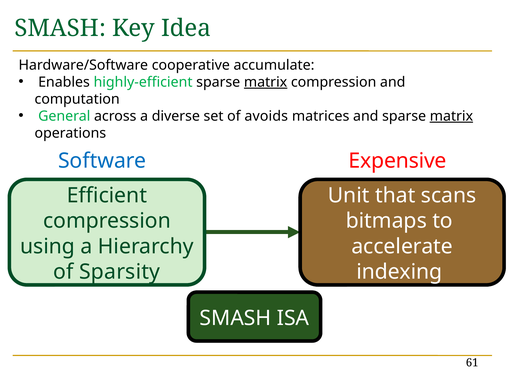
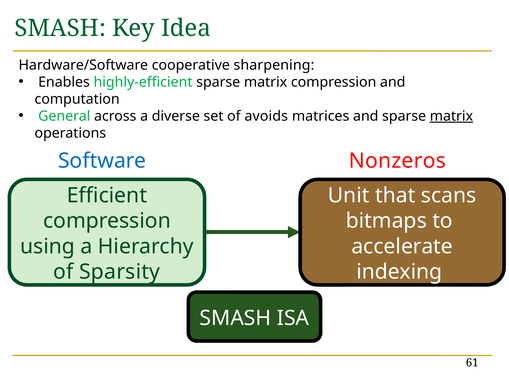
accumulate: accumulate -> sharpening
matrix at (266, 82) underline: present -> none
Expensive: Expensive -> Nonzeros
